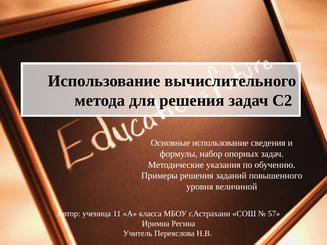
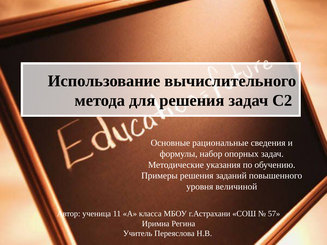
Основные использование: использование -> рациональные
